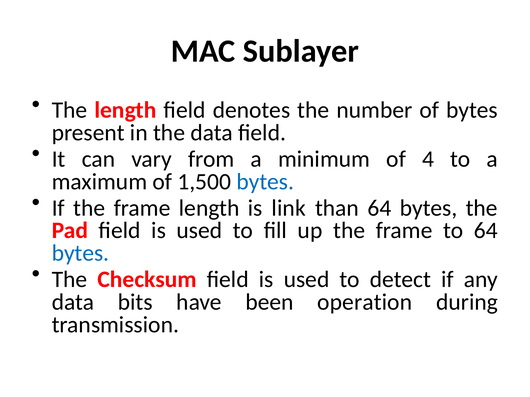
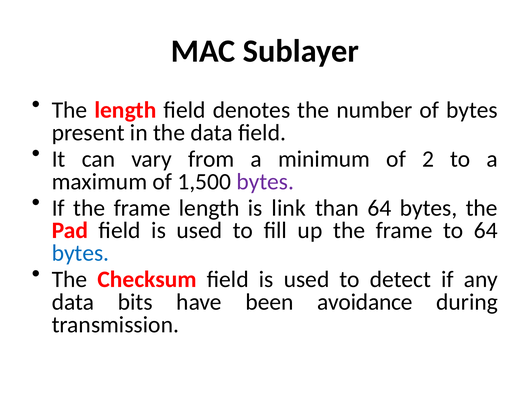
4: 4 -> 2
bytes at (265, 182) colour: blue -> purple
operation: operation -> avoidance
